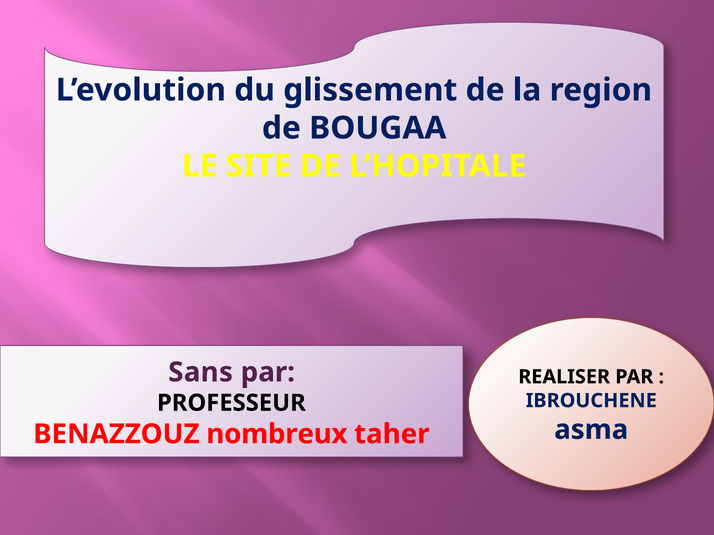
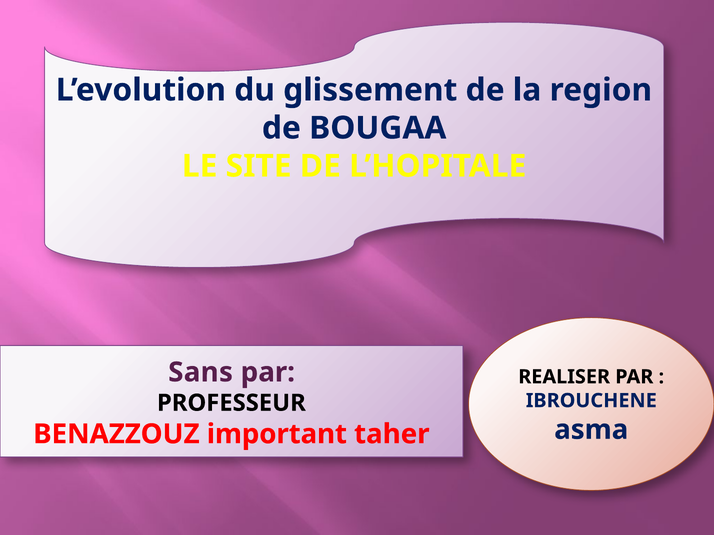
nombreux: nombreux -> important
